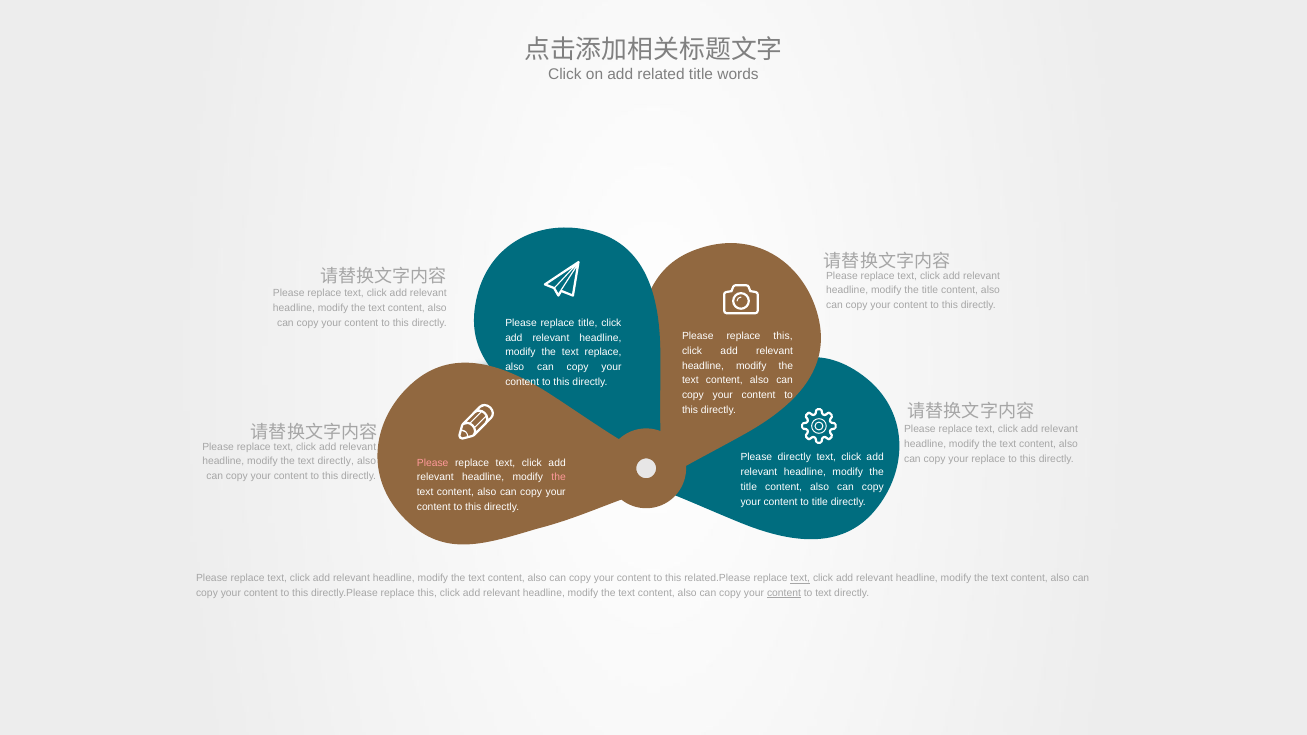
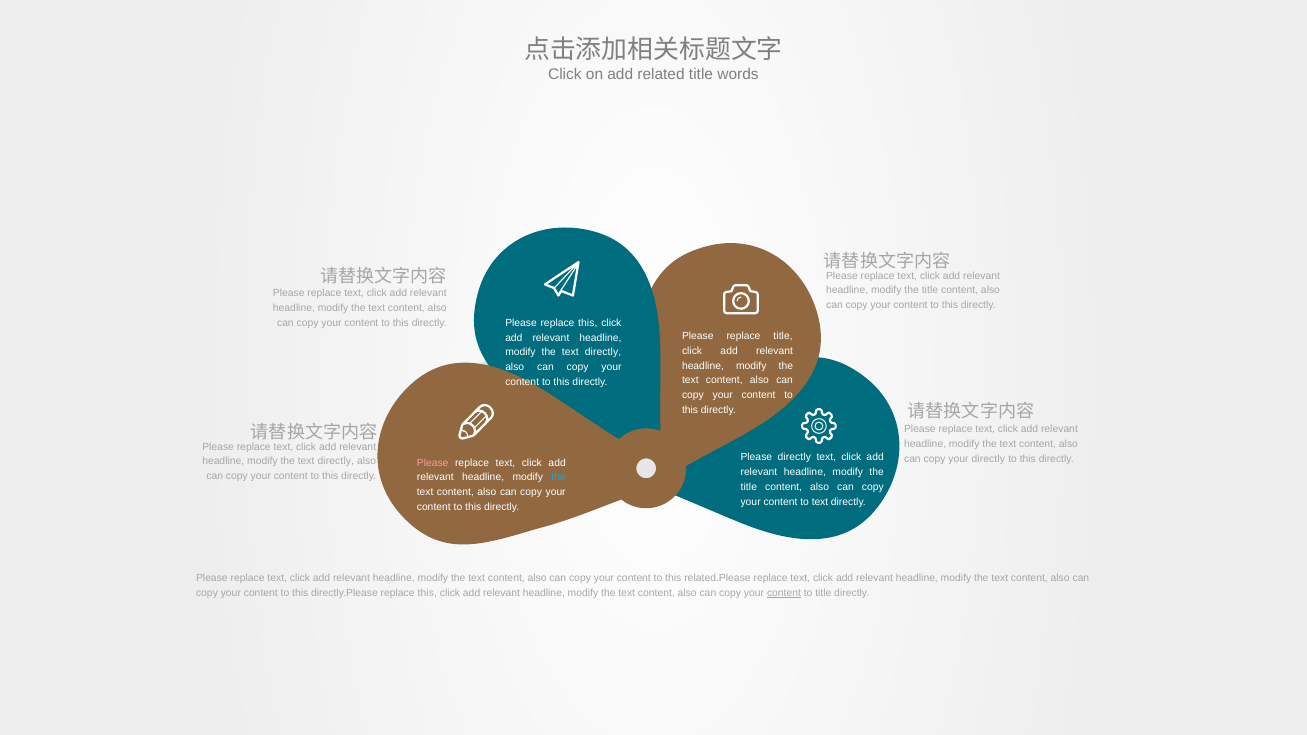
Please replace title: title -> this
Please replace this: this -> title
replace at (603, 353): replace -> directly
your replace: replace -> directly
the at (559, 478) colour: pink -> light blue
to title: title -> text
text at (800, 579) underline: present -> none
to text: text -> title
